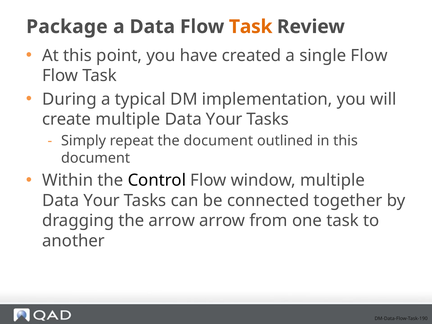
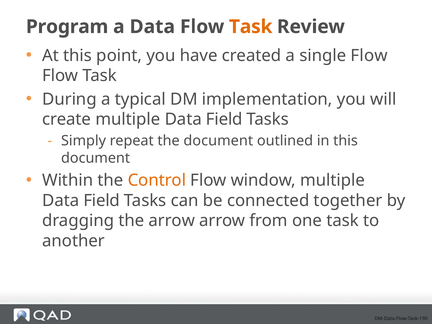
Package: Package -> Program
create multiple Data Your: Your -> Field
Control colour: black -> orange
Your at (102, 201): Your -> Field
